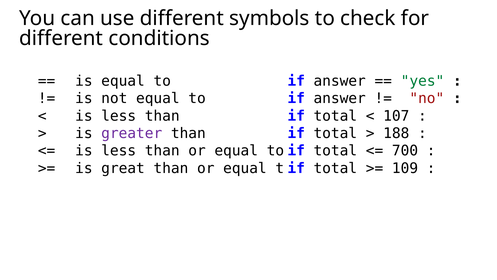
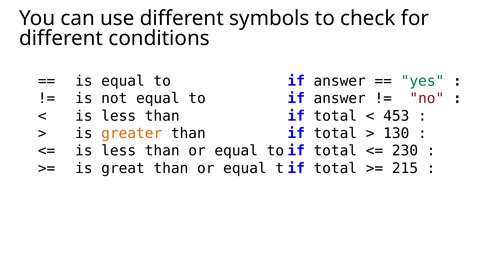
107: 107 -> 453
greater colour: purple -> orange
188: 188 -> 130
700: 700 -> 230
109: 109 -> 215
